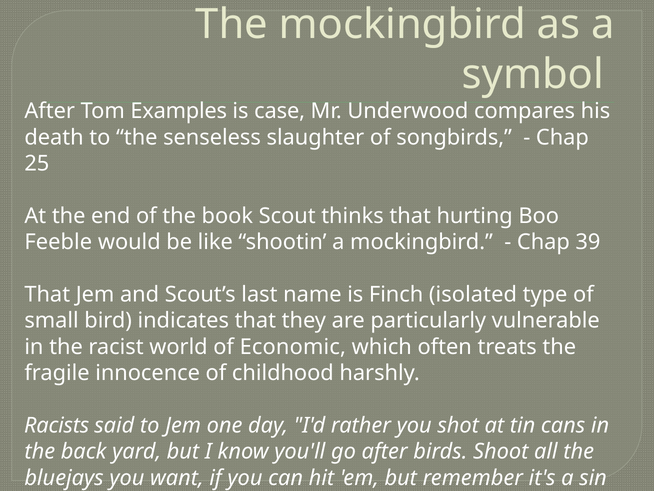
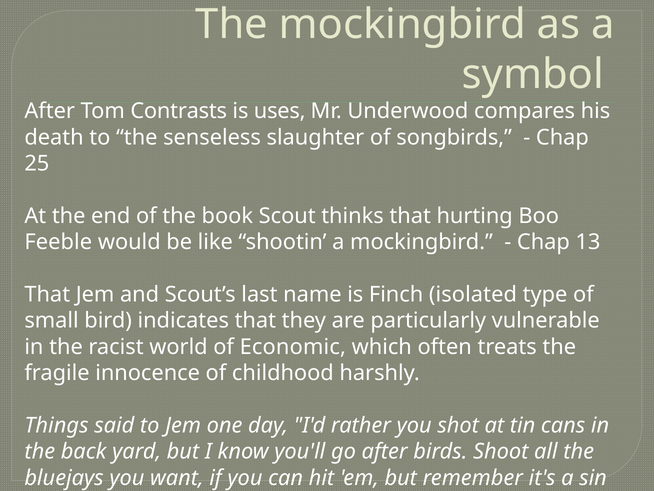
Examples: Examples -> Contrasts
case: case -> uses
39: 39 -> 13
Racists: Racists -> Things
